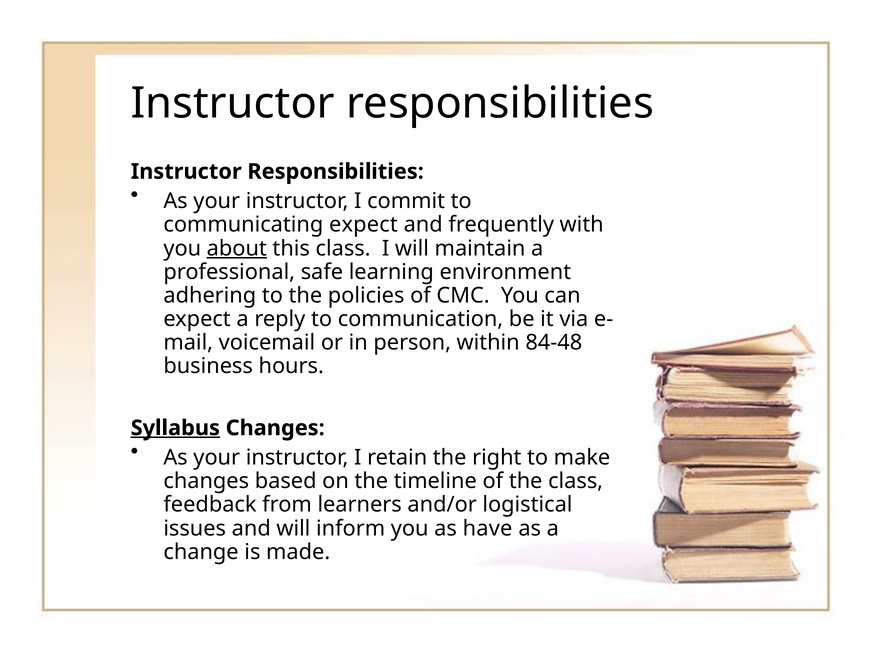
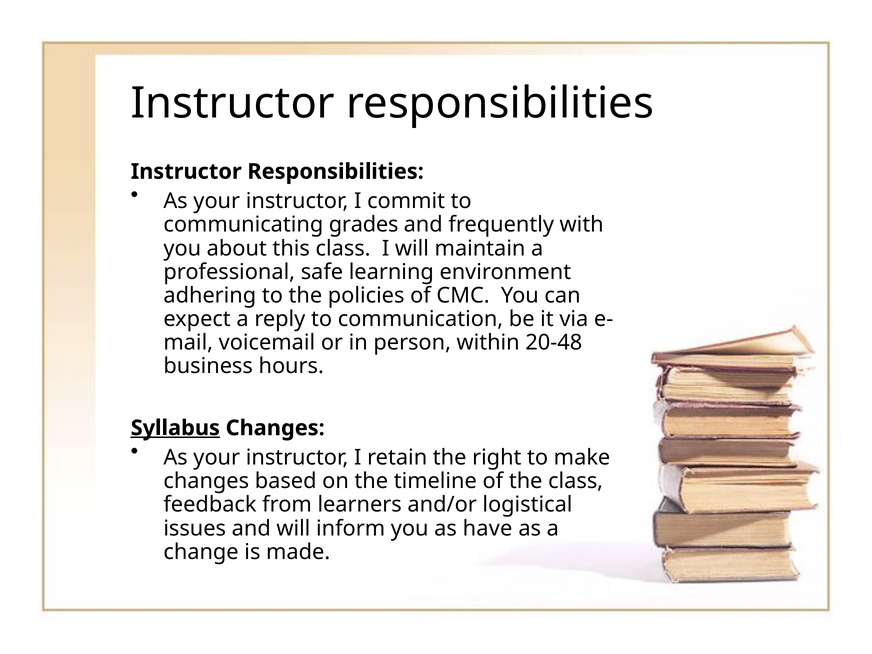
communicating expect: expect -> grades
about underline: present -> none
84-48: 84-48 -> 20-48
